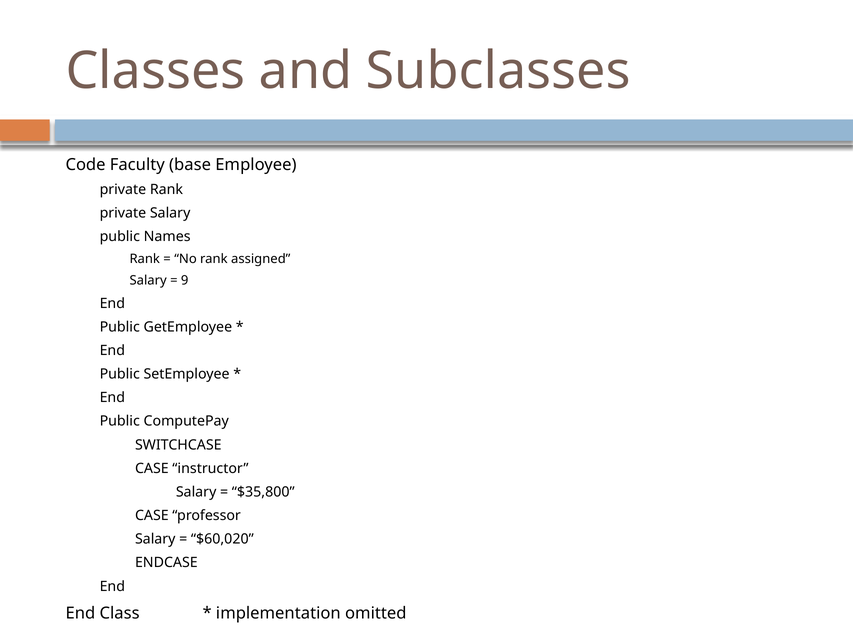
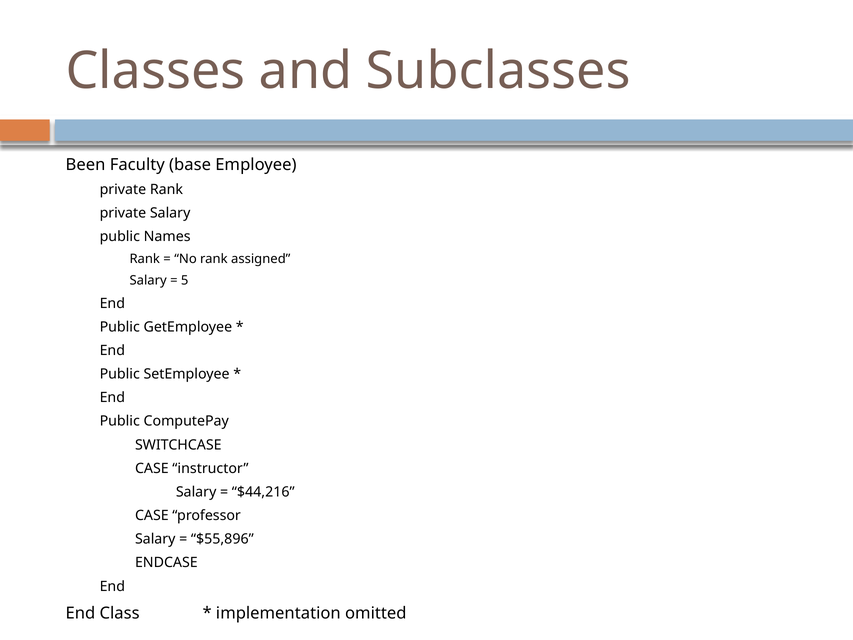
Code: Code -> Been
9: 9 -> 5
$35,800: $35,800 -> $44,216
$60,020: $60,020 -> $55,896
